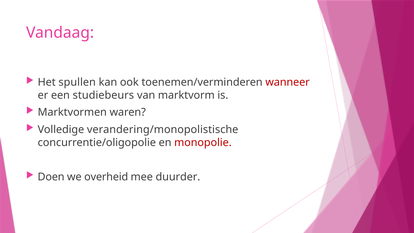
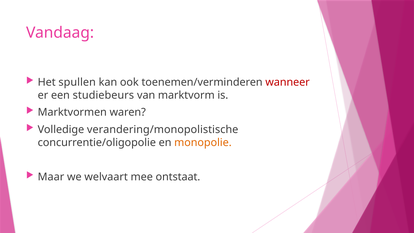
monopolie colour: red -> orange
Doen: Doen -> Maar
overheid: overheid -> welvaart
duurder: duurder -> ontstaat
